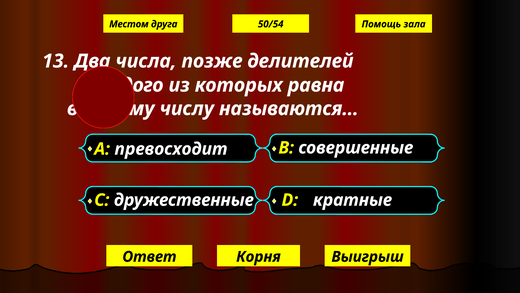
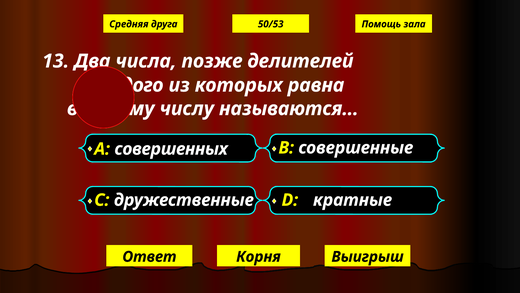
Местом: Местом -> Средняя
50/54: 50/54 -> 50/53
превосходит: превосходит -> совершенных
